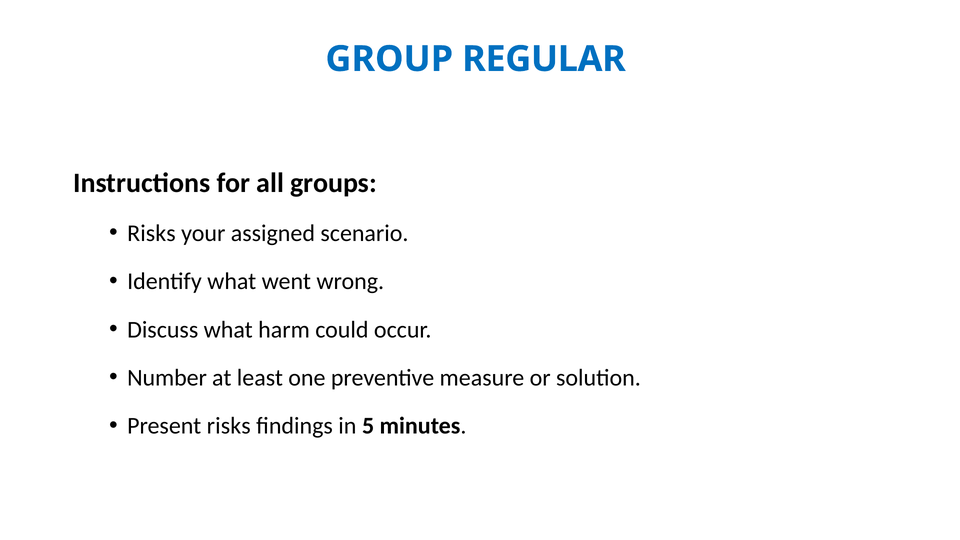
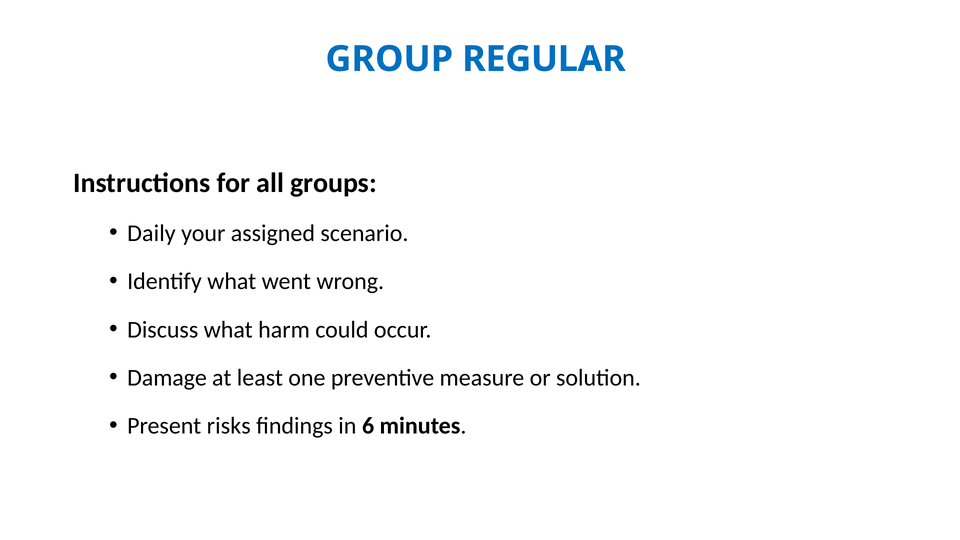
Risks at (151, 233): Risks -> Daily
Number: Number -> Damage
5: 5 -> 6
